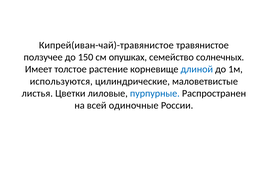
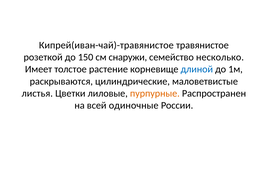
ползучее: ползучее -> розеткой
опушках: опушках -> снаружи
солнечных: солнечных -> несколько
используются: используются -> раскрываются
пурпурные colour: blue -> orange
